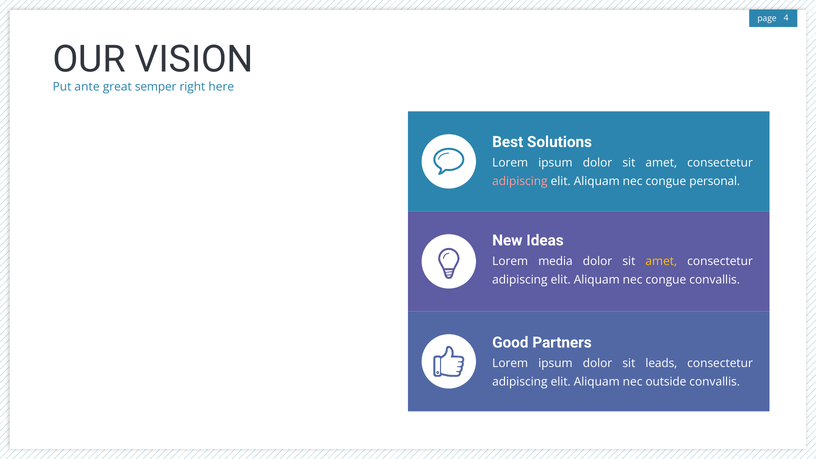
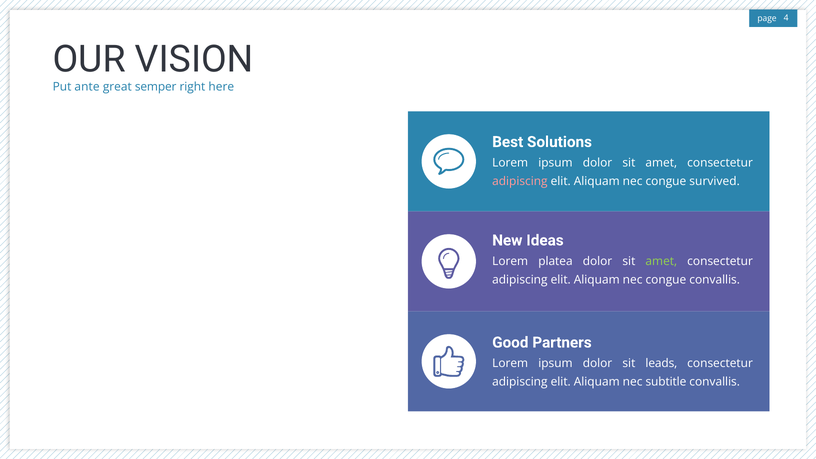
personal: personal -> survived
media: media -> platea
amet at (661, 261) colour: yellow -> light green
outside: outside -> subtitle
